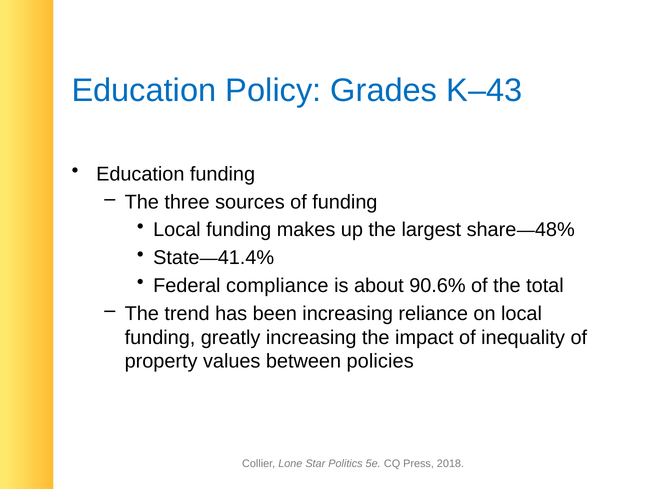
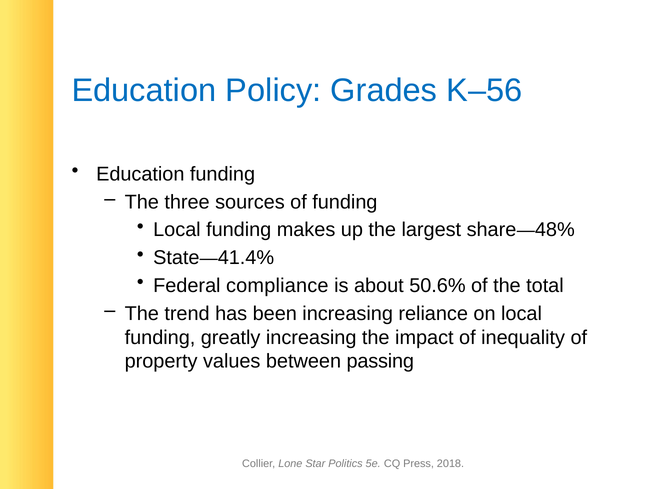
K–43: K–43 -> K–56
90.6%: 90.6% -> 50.6%
policies: policies -> passing
